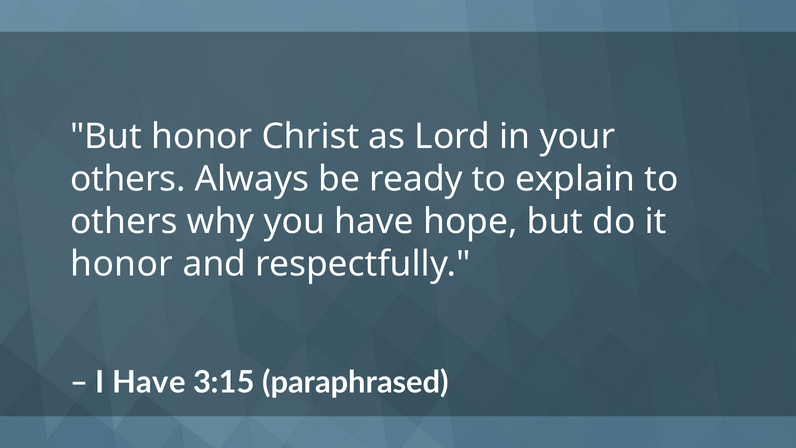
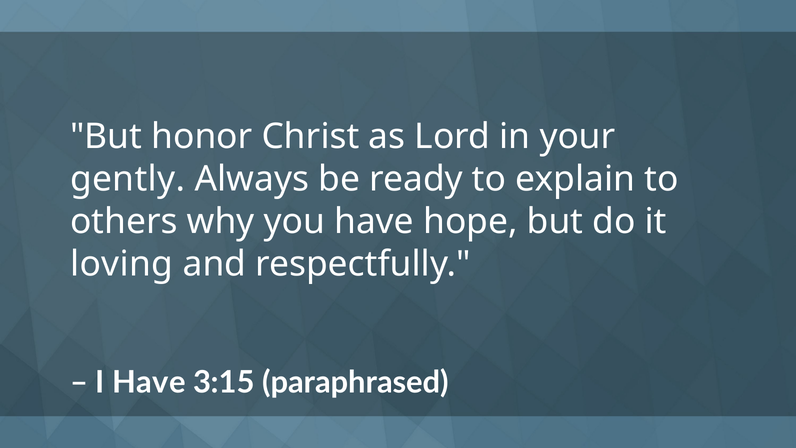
others at (128, 179): others -> gently
honor at (122, 264): honor -> loving
